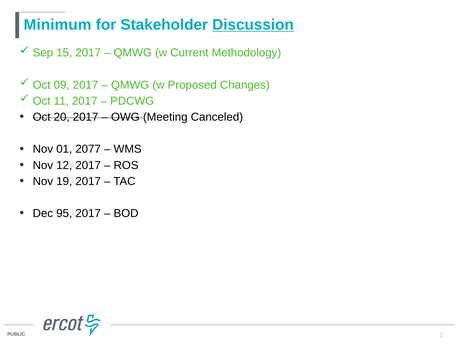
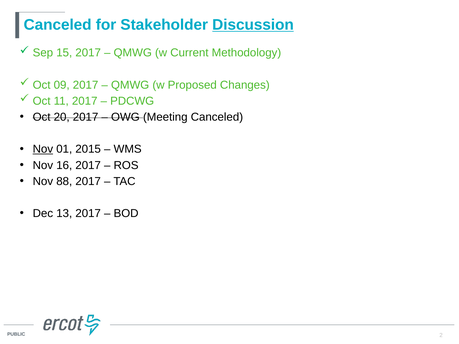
Minimum at (58, 25): Minimum -> Canceled
Nov at (43, 149) underline: none -> present
2077: 2077 -> 2015
12: 12 -> 16
19: 19 -> 88
95: 95 -> 13
